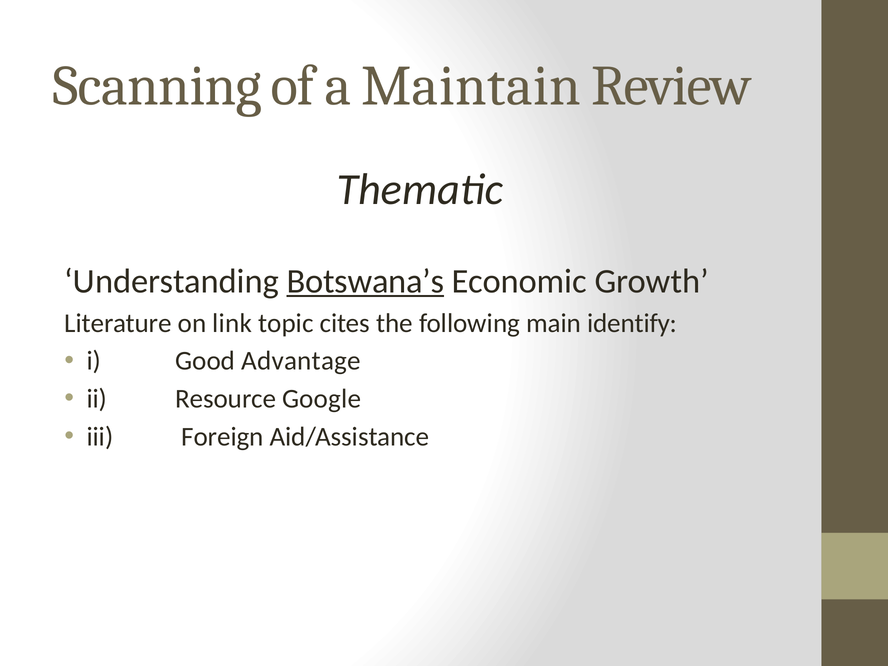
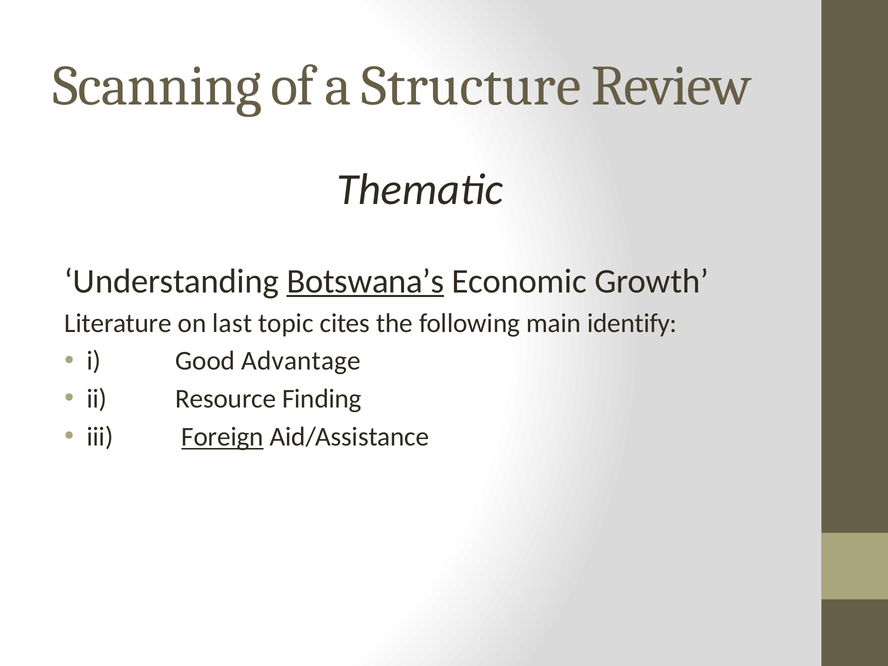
Maintain: Maintain -> Structure
link: link -> last
Google: Google -> Finding
Foreign underline: none -> present
